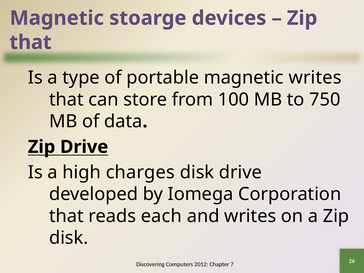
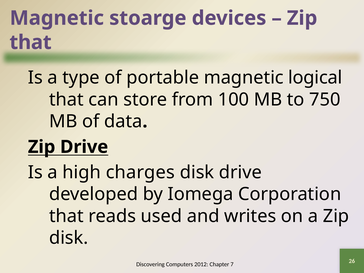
magnetic writes: writes -> logical
each: each -> used
